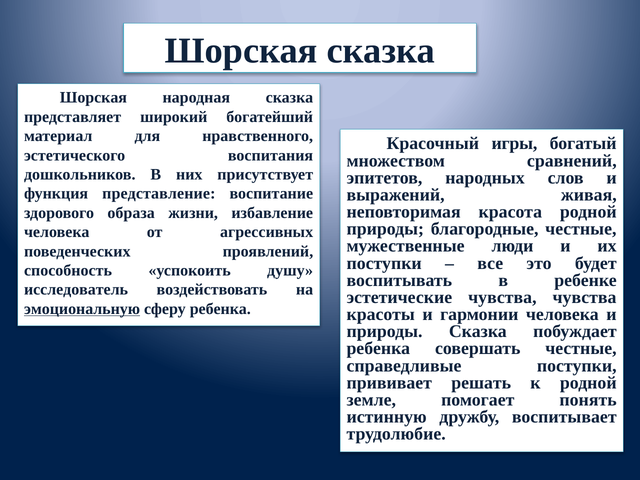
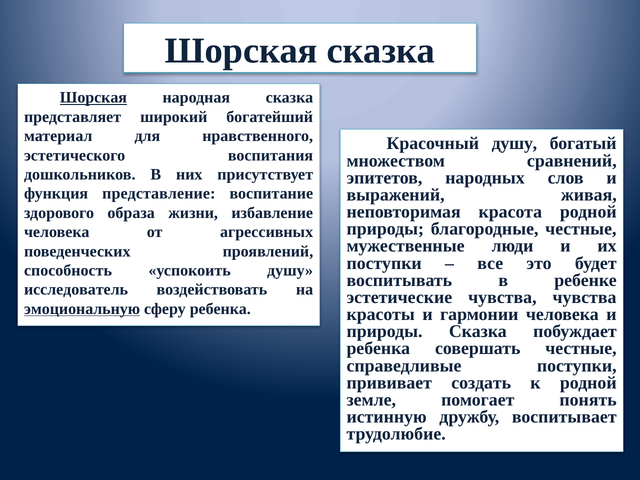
Шорская at (93, 98) underline: none -> present
Красочный игры: игры -> душу
решать: решать -> создать
